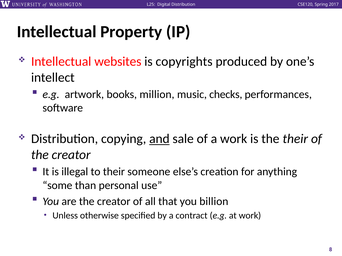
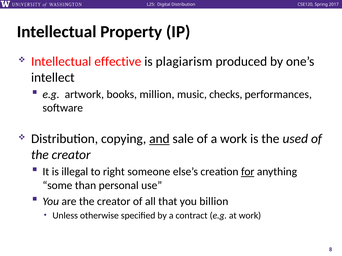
websites: websites -> effective
copyrights: copyrights -> plagiarism
the their: their -> used
to their: their -> right
for underline: none -> present
